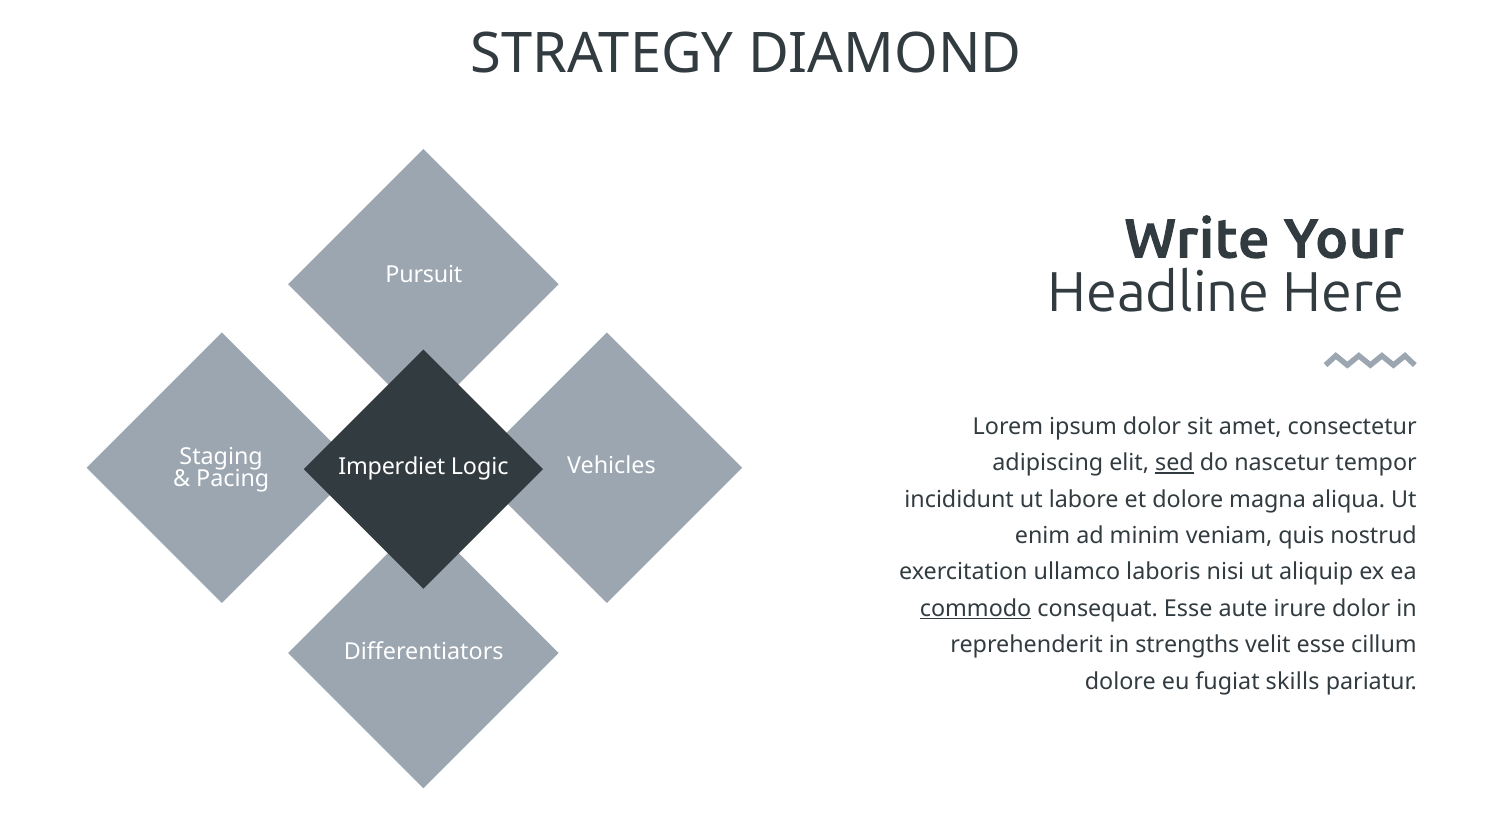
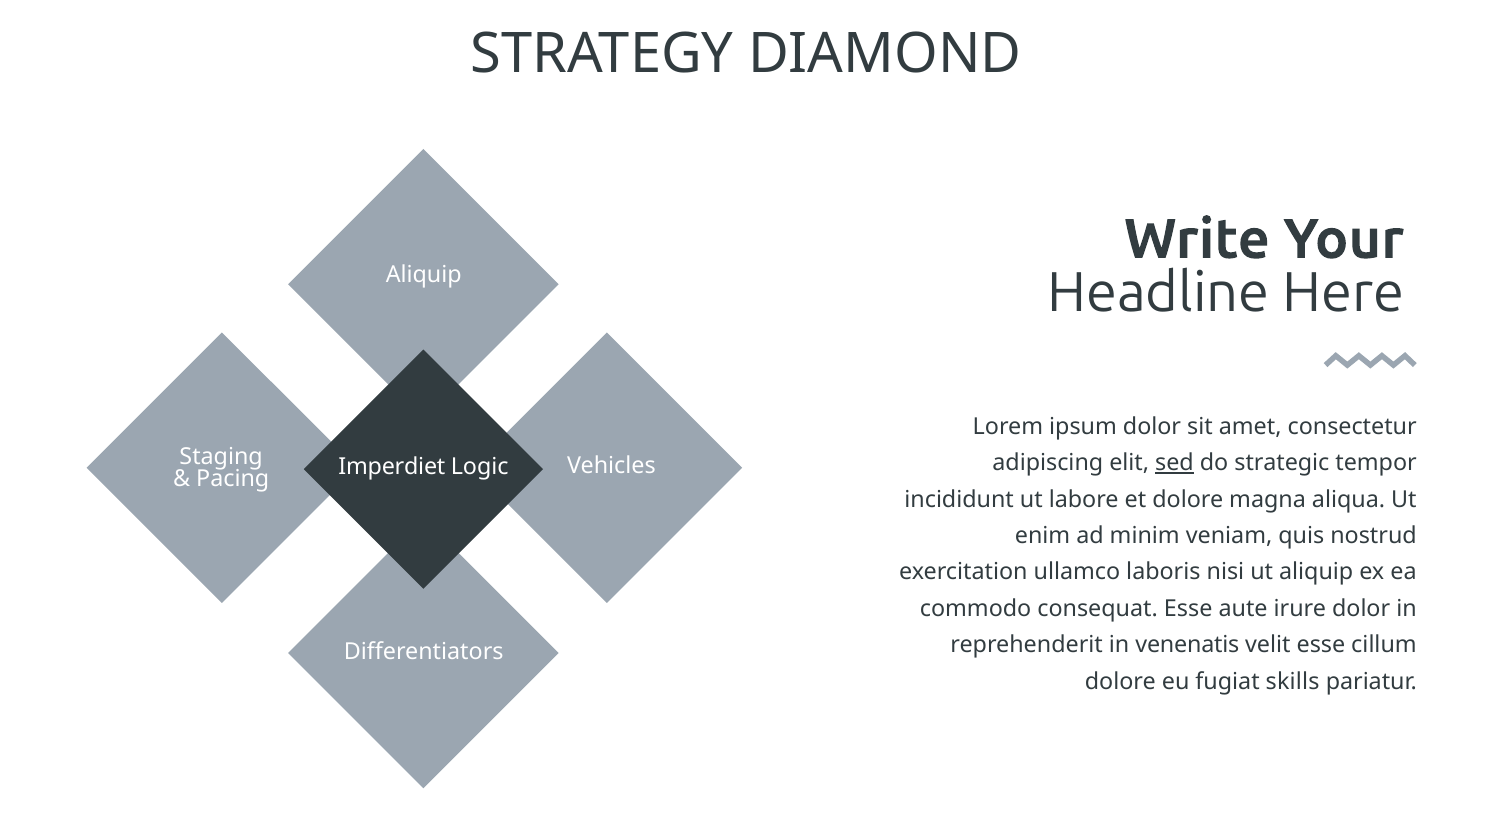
Pursuit at (424, 274): Pursuit -> Aliquip
nascetur: nascetur -> strategic
commodo underline: present -> none
strengths: strengths -> venenatis
